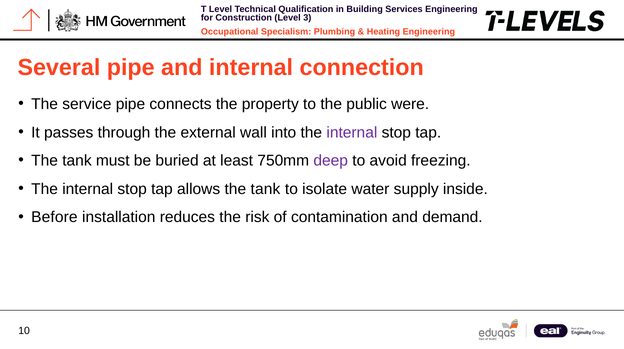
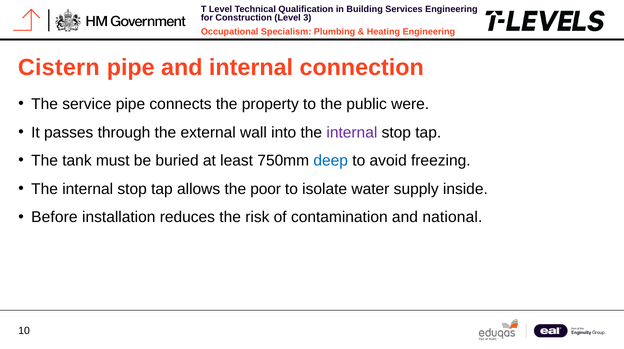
Several: Several -> Cistern
deep colour: purple -> blue
allows the tank: tank -> poor
demand: demand -> national
